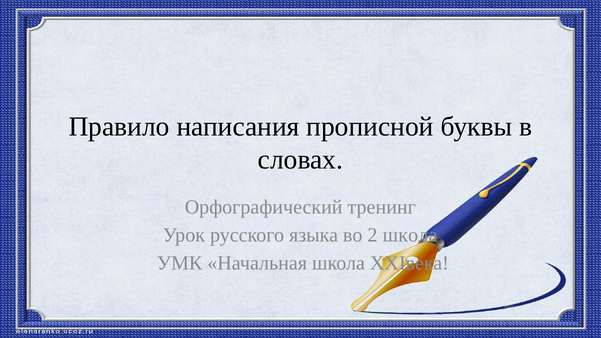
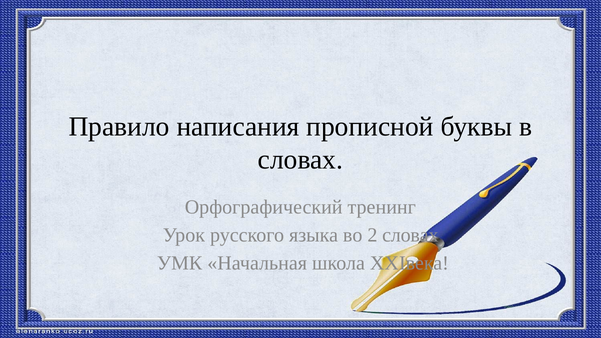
2 школа: школа -> словах
